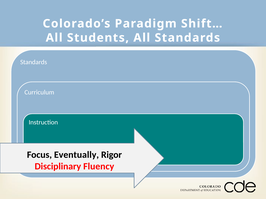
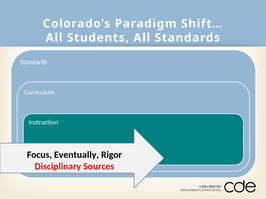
Fluency: Fluency -> Sources
